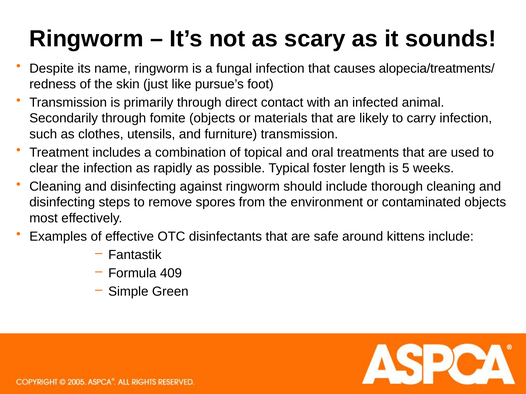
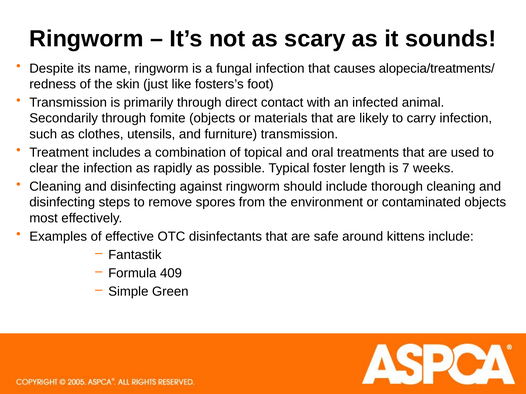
pursue’s: pursue’s -> fosters’s
5: 5 -> 7
